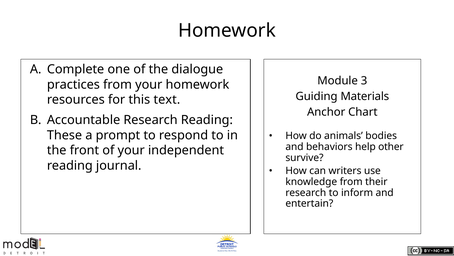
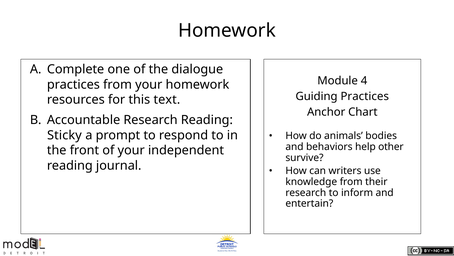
3: 3 -> 4
Guiding Materials: Materials -> Practices
These: These -> Sticky
